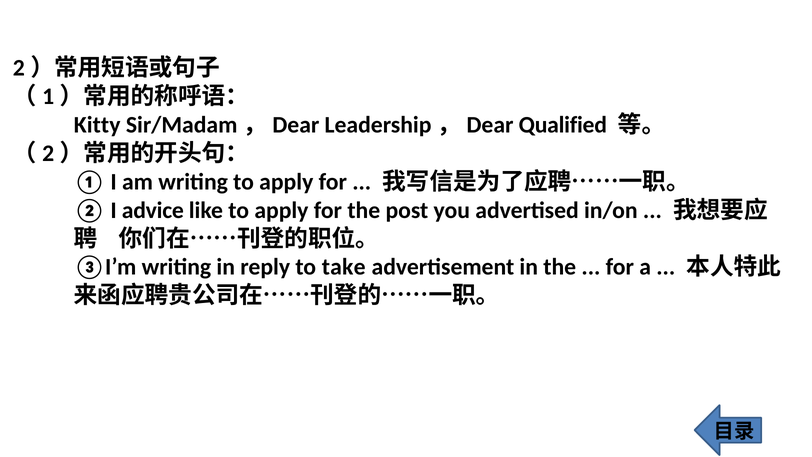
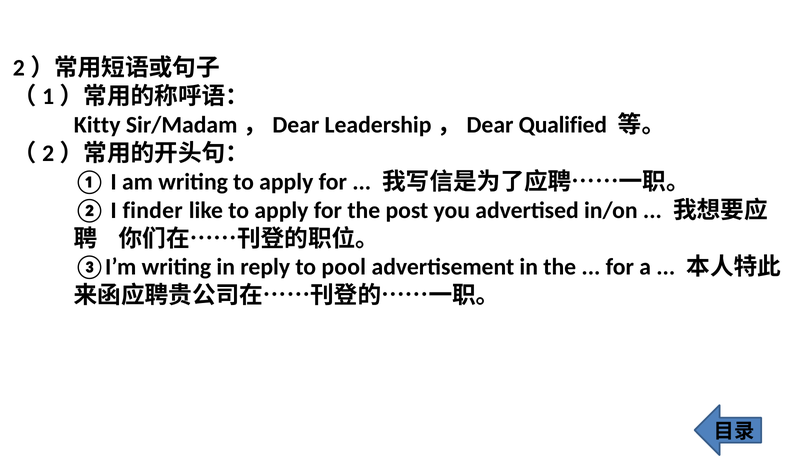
advice: advice -> finder
take: take -> pool
